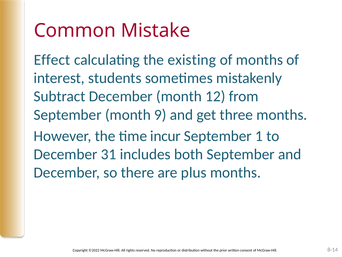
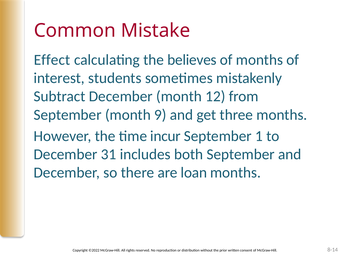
existing: existing -> believes
plus: plus -> loan
